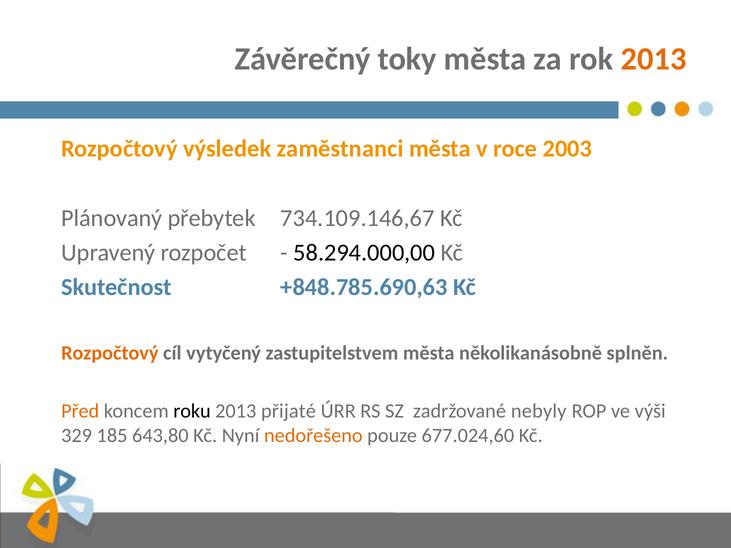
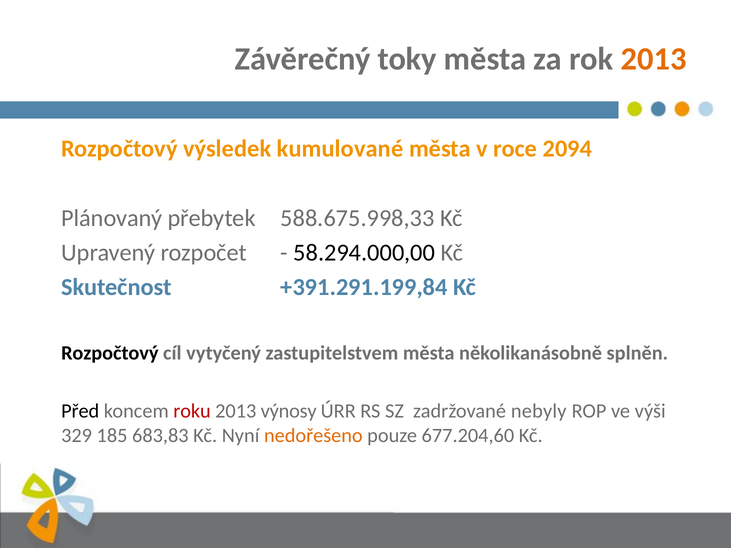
zaměstnanci: zaměstnanci -> kumulované
2003: 2003 -> 2094
734.109.146,67: 734.109.146,67 -> 588.675.998,33
+848.785.690,63: +848.785.690,63 -> +391.291.199,84
Rozpočtový at (110, 353) colour: orange -> black
Před colour: orange -> black
roku colour: black -> red
přijaté: přijaté -> výnosy
643,80: 643,80 -> 683,83
677.024,60: 677.024,60 -> 677.204,60
